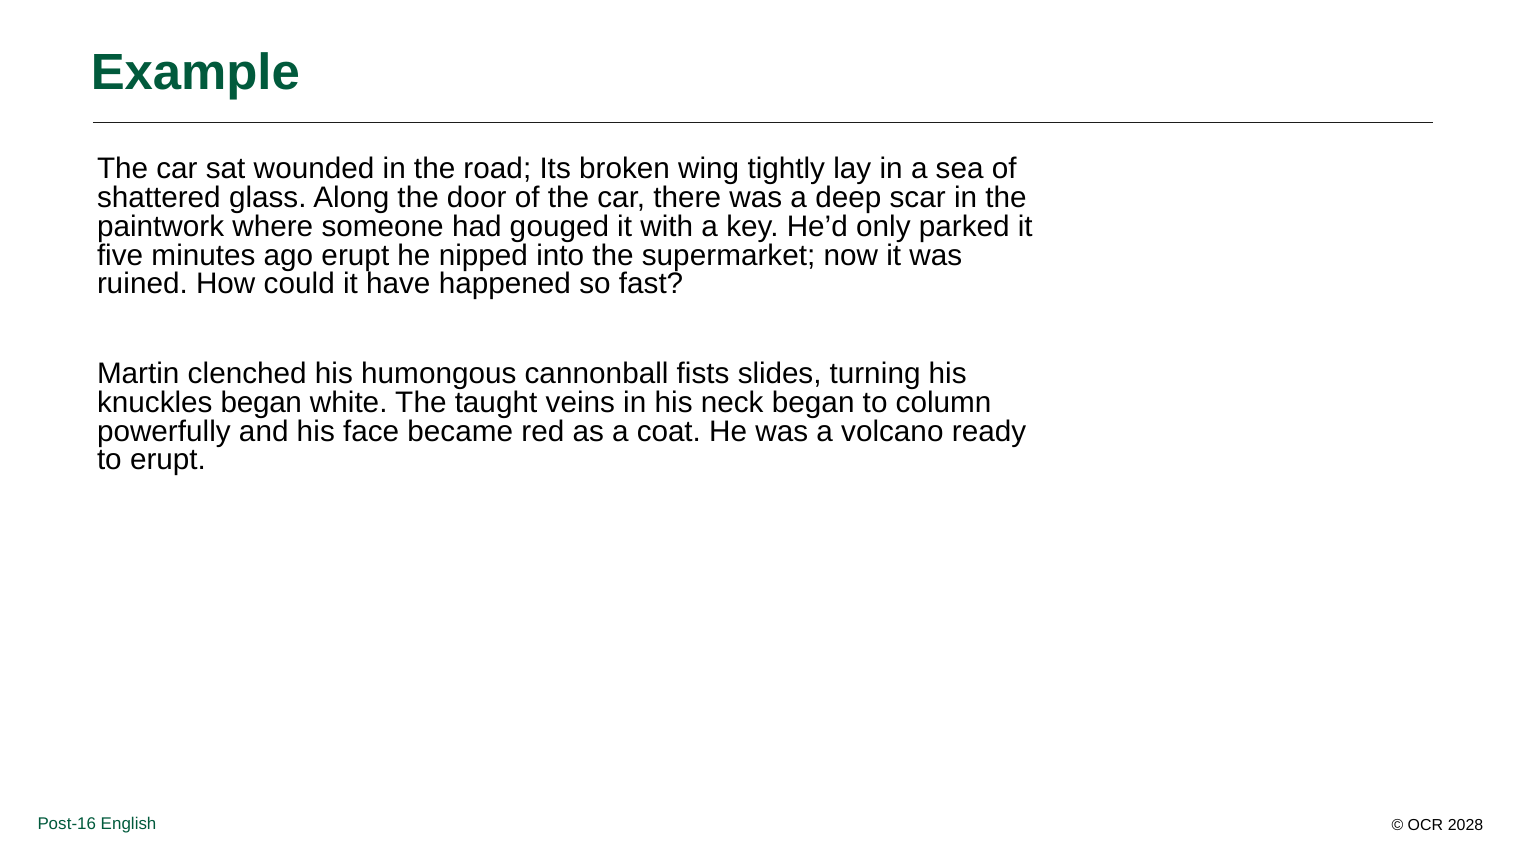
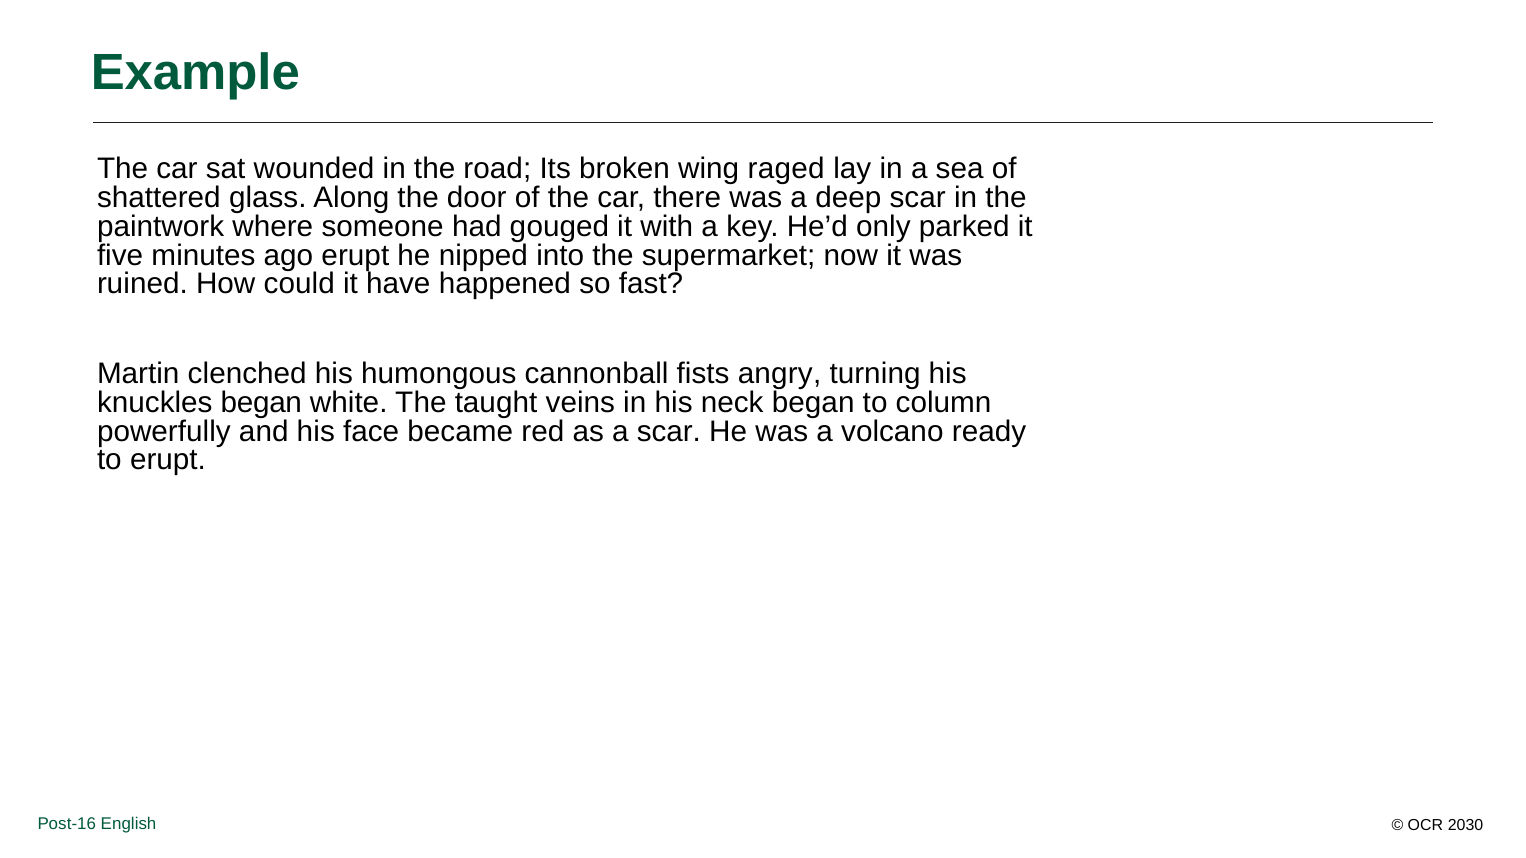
tightly: tightly -> raged
slides: slides -> angry
a coat: coat -> scar
2028: 2028 -> 2030
